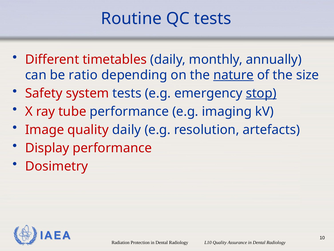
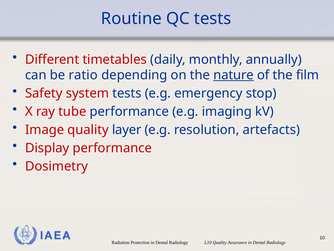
size: size -> film
stop underline: present -> none
quality daily: daily -> layer
